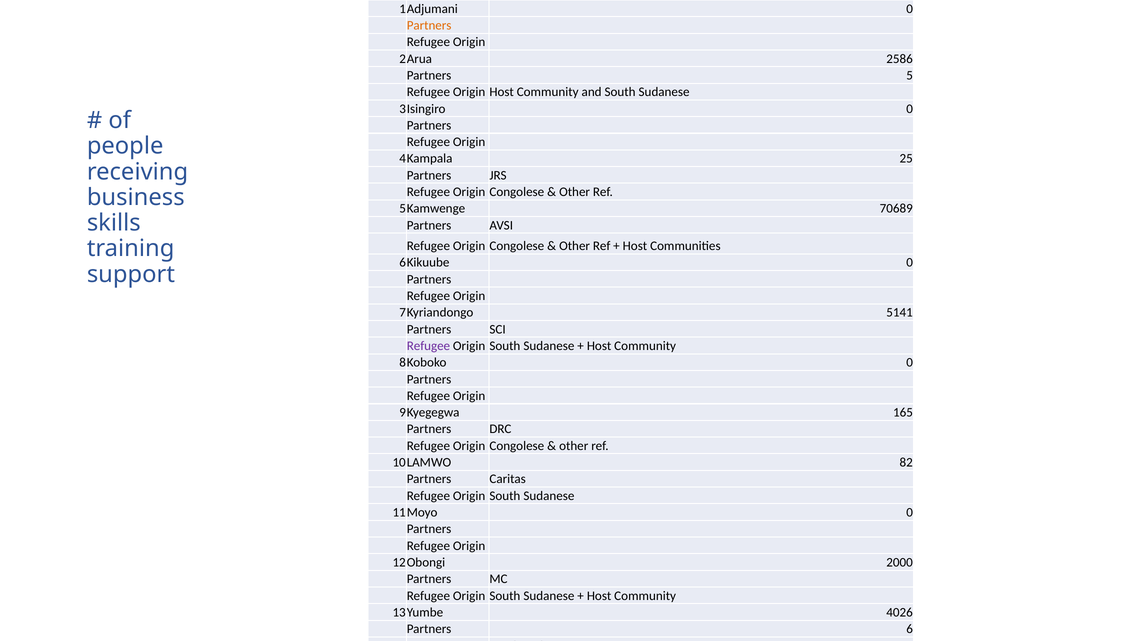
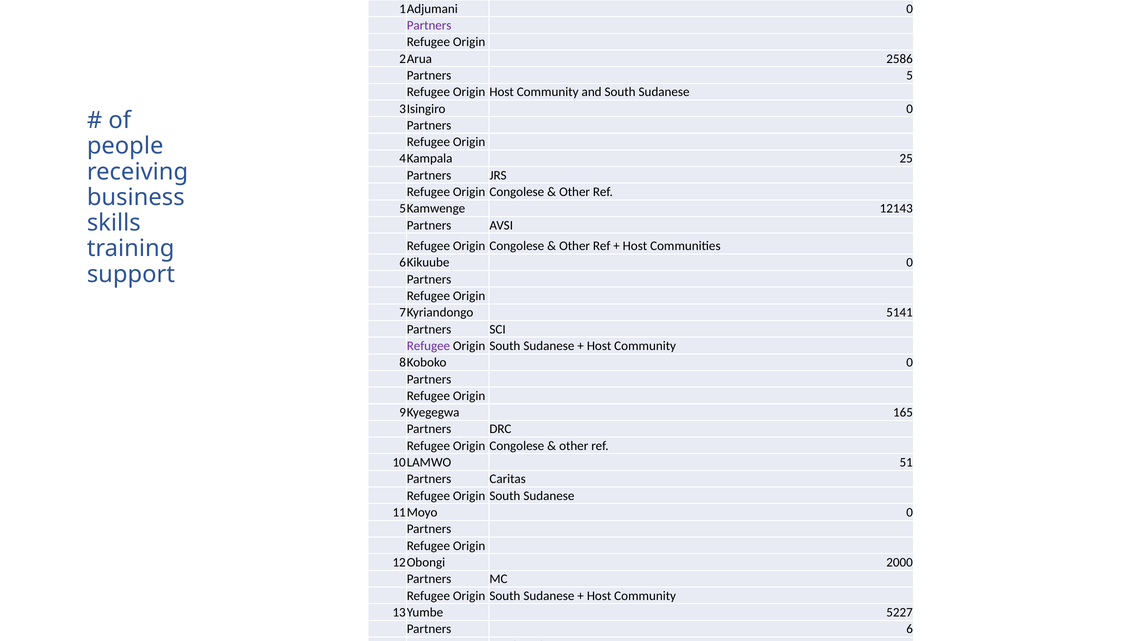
Partners at (429, 25) colour: orange -> purple
70689: 70689 -> 12143
82: 82 -> 51
4026: 4026 -> 5227
